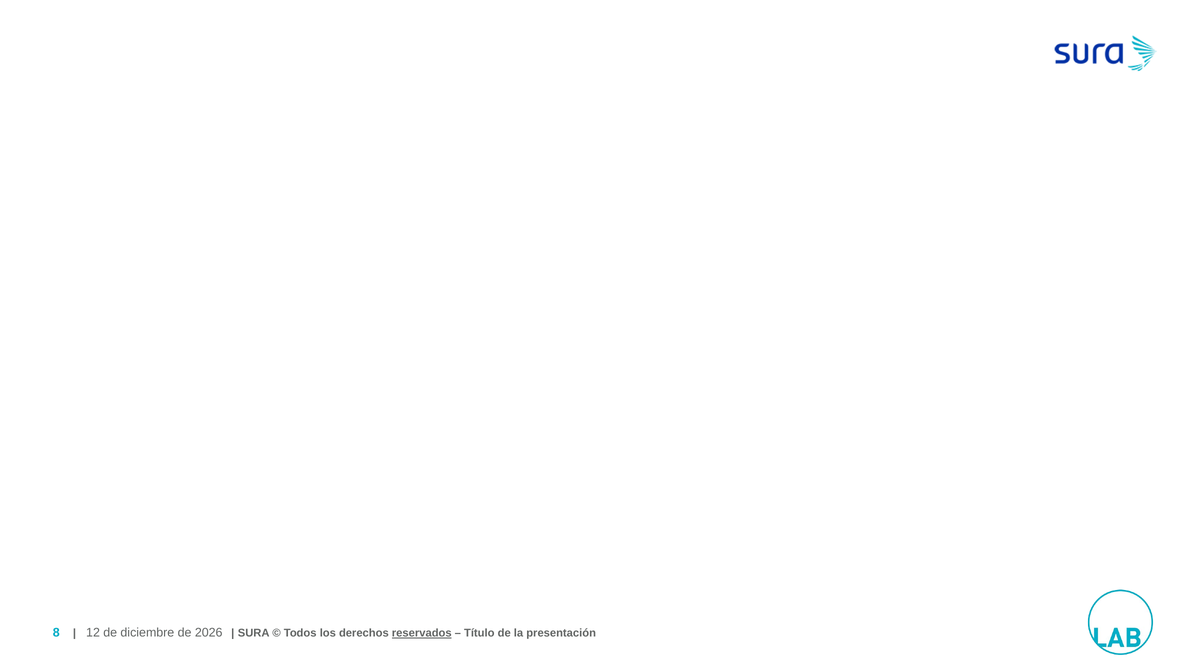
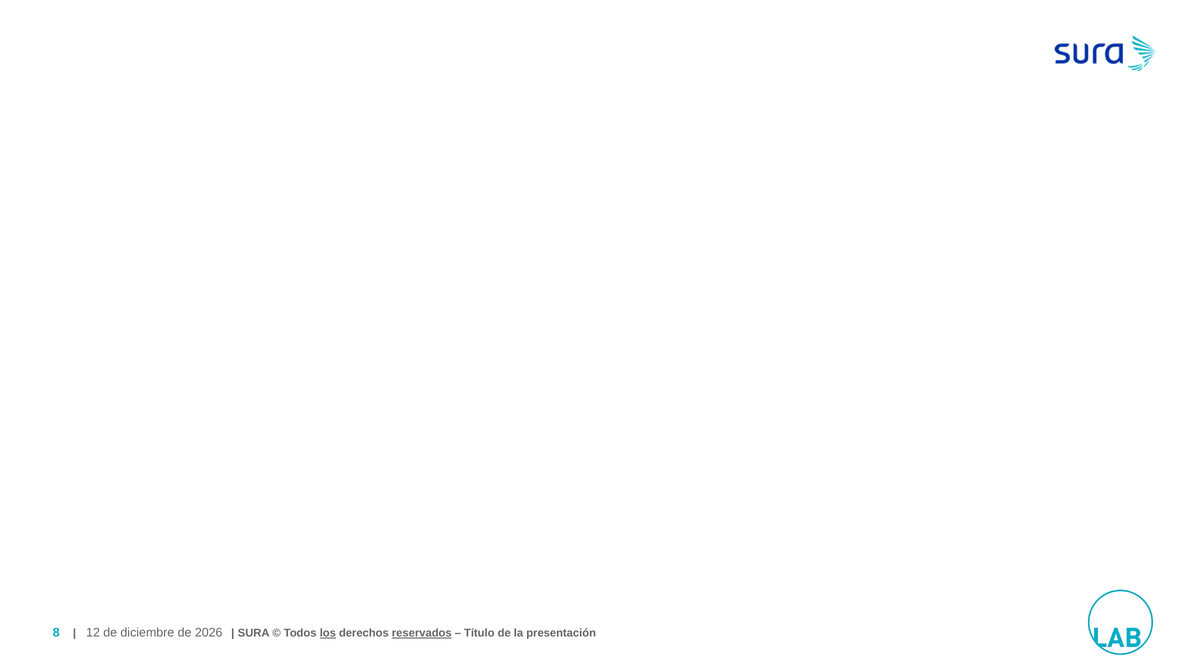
los underline: none -> present
